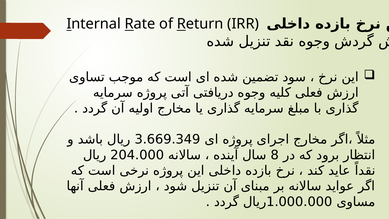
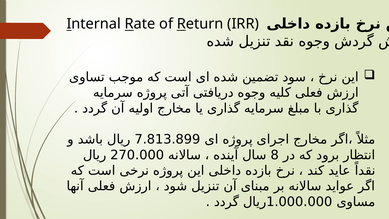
3.669.349: 3.669.349 -> 7.813.899
204.000: 204.000 -> 270.000
